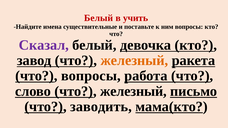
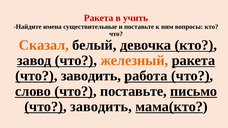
Белый at (99, 18): Белый -> Ракета
Сказал colour: purple -> orange
вопросы at (91, 76): вопросы -> заводить
железный at (133, 91): железный -> поставьте
